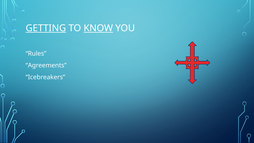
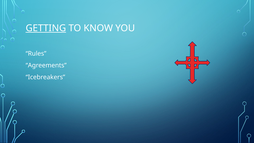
KNOW underline: present -> none
